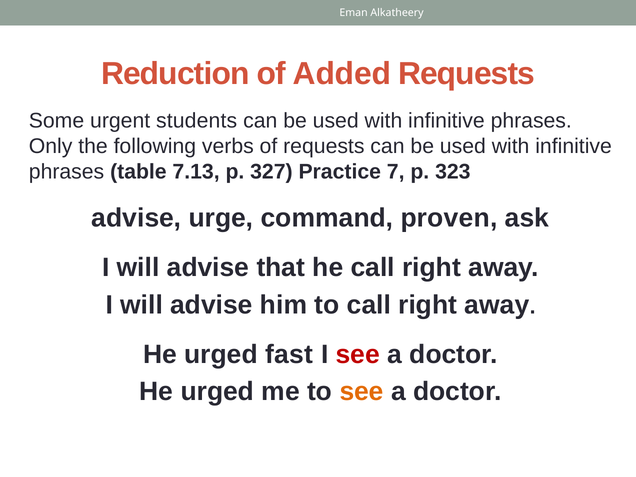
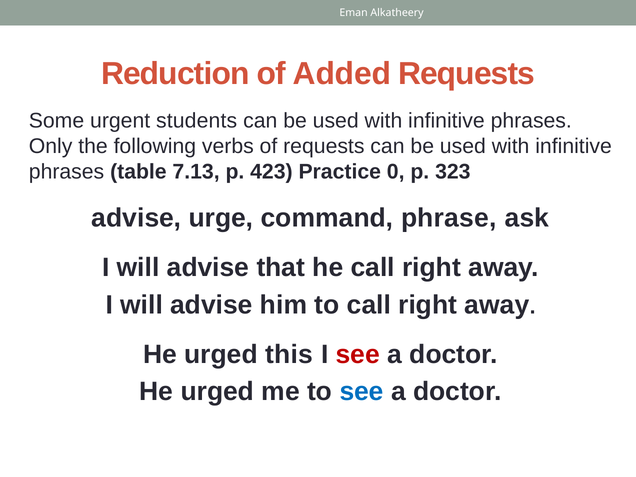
327: 327 -> 423
7: 7 -> 0
proven: proven -> phrase
fast: fast -> this
see at (362, 391) colour: orange -> blue
